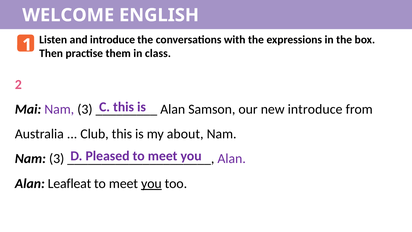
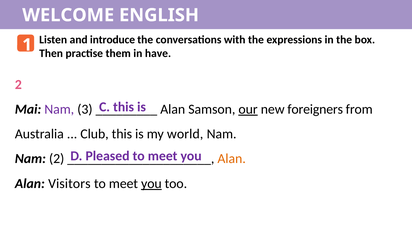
class: class -> have
our underline: none -> present
new introduce: introduce -> foreigners
about: about -> world
3 at (57, 159): 3 -> 2
Alan at (232, 159) colour: purple -> orange
Leafleat: Leafleat -> Visitors
